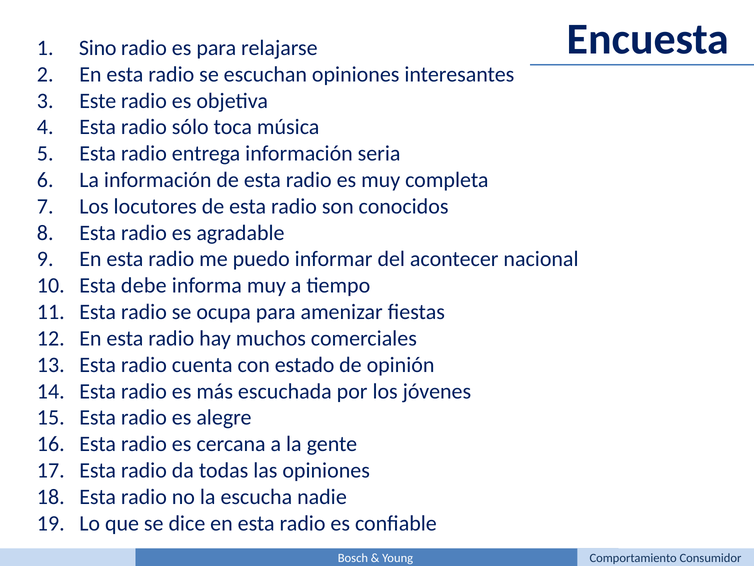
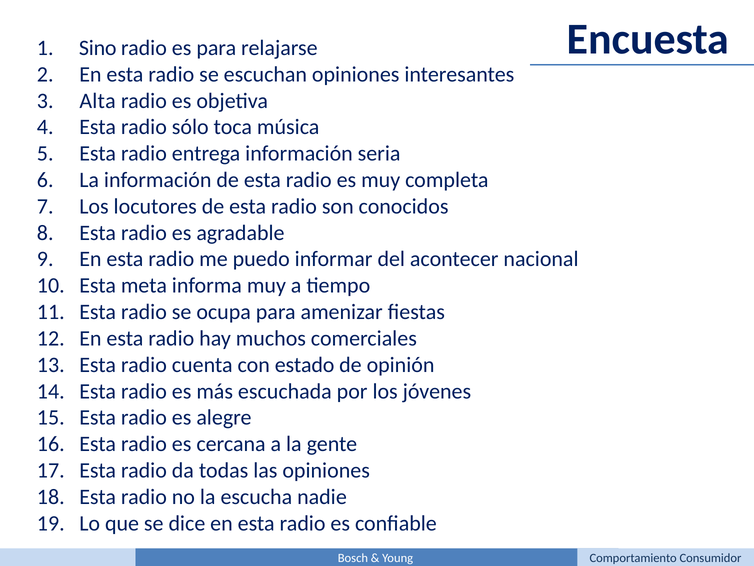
Este: Este -> Alta
debe: debe -> meta
